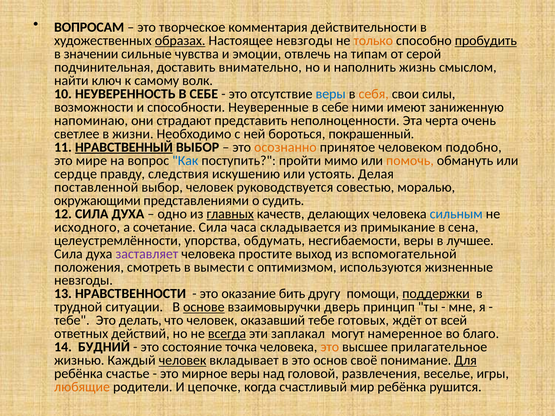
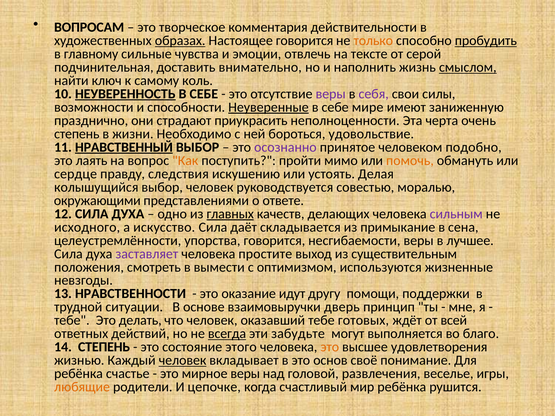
Настоящее невзгоды: невзгоды -> говорится
значении: значении -> главному
типам: типам -> тексте
смыслом underline: none -> present
волк: волк -> коль
НЕУВЕРЕННОСТЬ underline: none -> present
веры at (331, 94) colour: blue -> purple
себя colour: orange -> purple
Неуверенные underline: none -> present
ними: ними -> мире
напоминаю: напоминаю -> празднично
представить: представить -> приукрасить
светлее at (77, 134): светлее -> степень
покрашенный: покрашенный -> удовольствие
осознанно colour: orange -> purple
мире: мире -> лаять
Как colour: blue -> orange
поставленной: поставленной -> колышущийся
судить: судить -> ответе
сильным colour: blue -> purple
сочетание: сочетание -> искусство
часа: часа -> даёт
упорства обдумать: обдумать -> говорится
вспомогательной: вспомогательной -> существительным
бить: бить -> идут
поддержки underline: present -> none
основе underline: present -> none
заплакал: заплакал -> забудьте
намеренное: намеренное -> выполняется
14 БУДНИЙ: БУДНИЙ -> СТЕПЕНЬ
точка: точка -> этого
прилагательное: прилагательное -> удовлетворения
Для underline: present -> none
